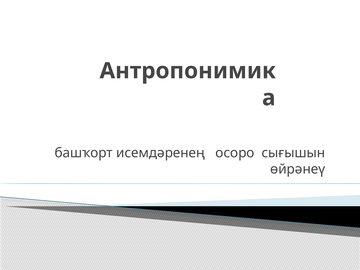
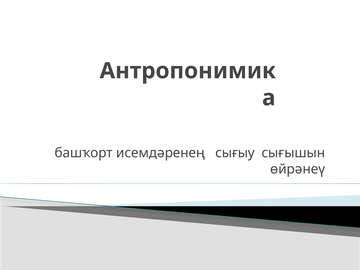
осоро: осоро -> сығыу
